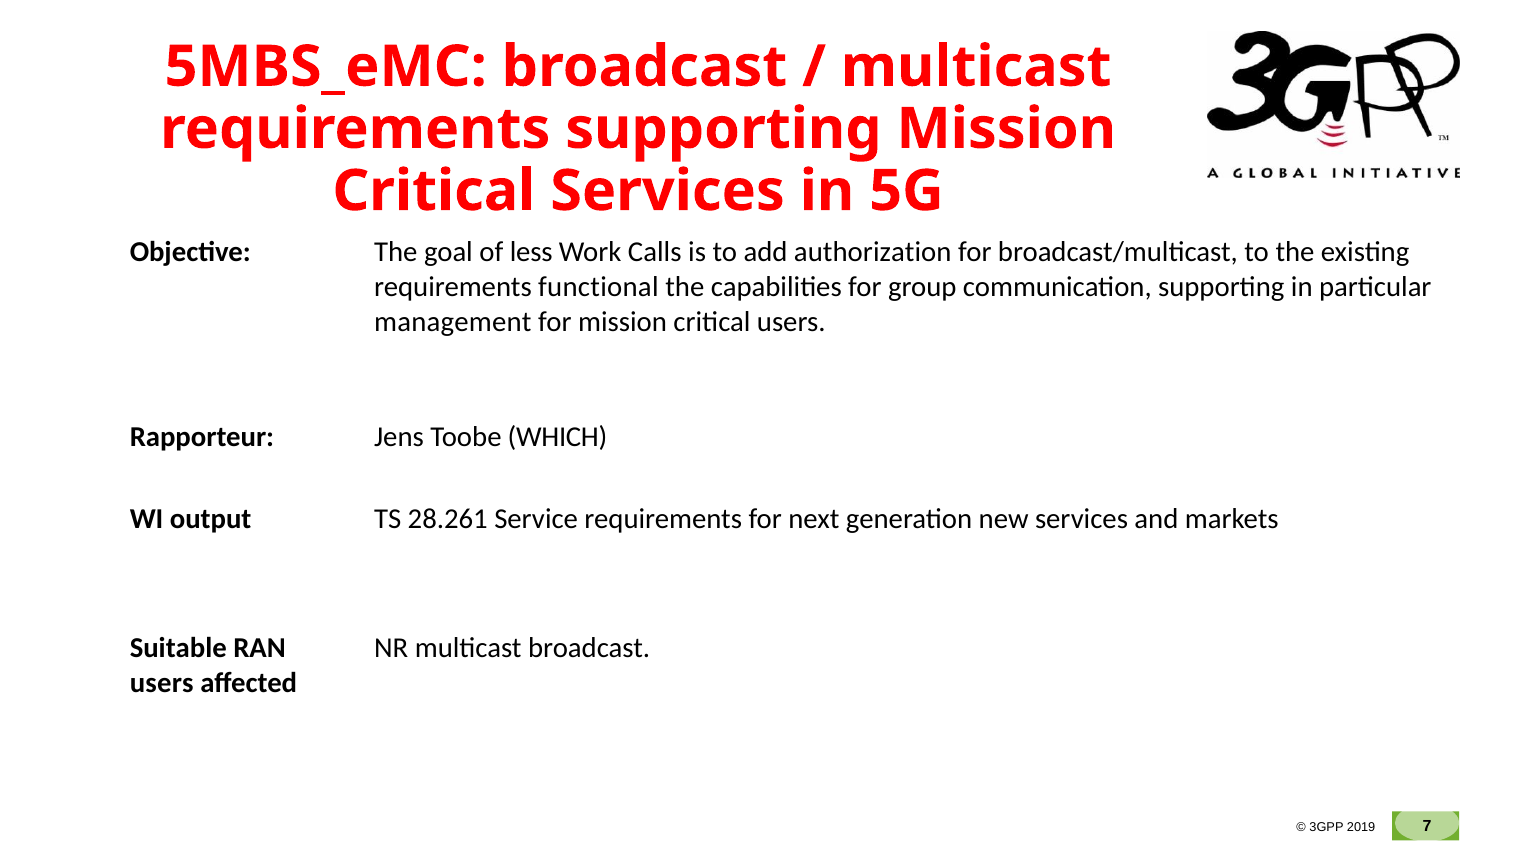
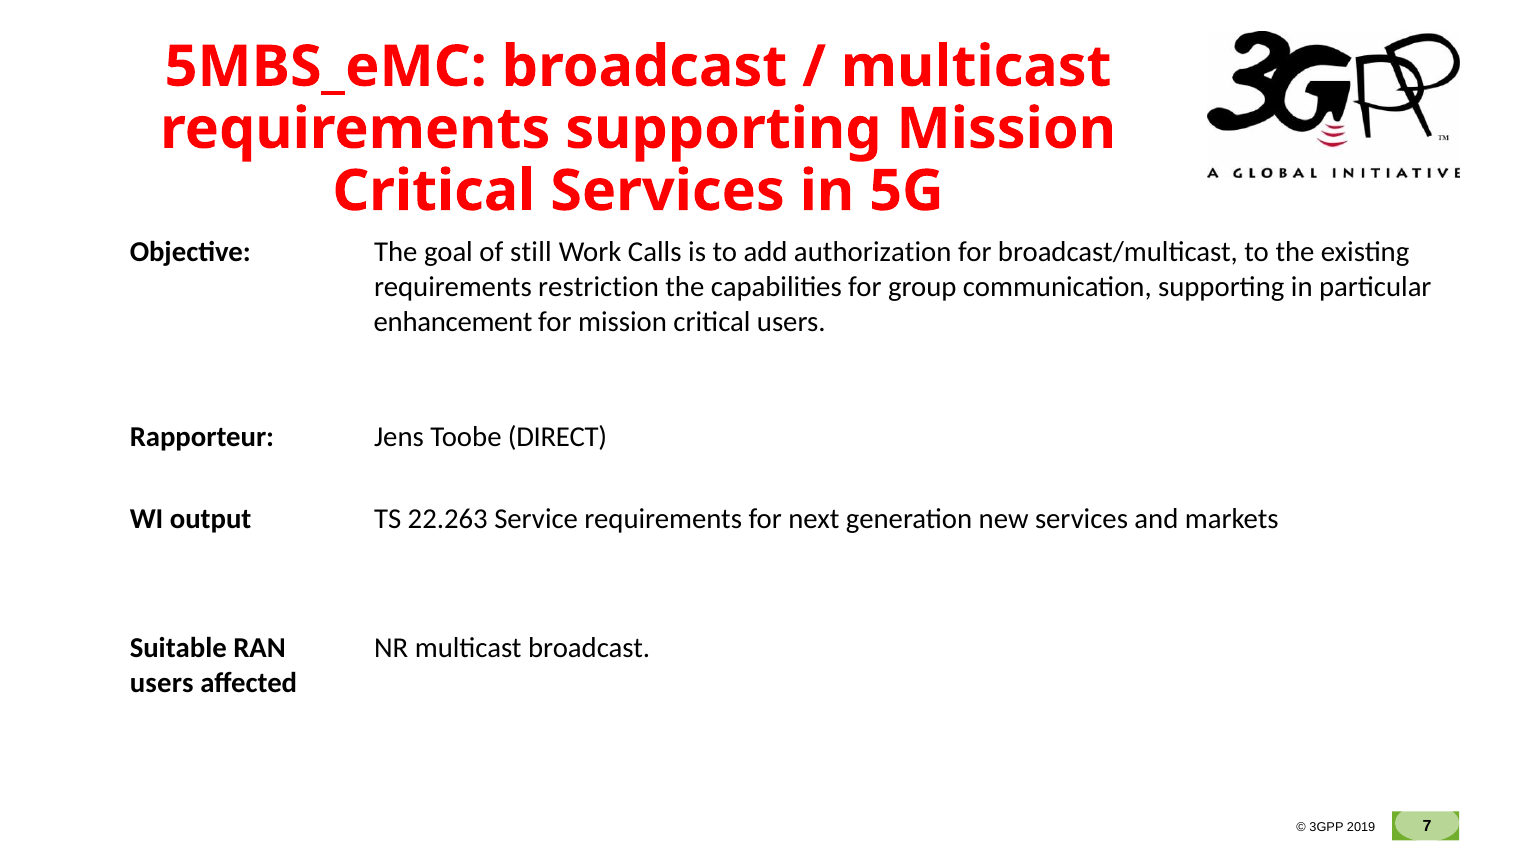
less: less -> still
functional: functional -> restriction
management: management -> enhancement
WHICH: WHICH -> DIRECT
28.261: 28.261 -> 22.263
